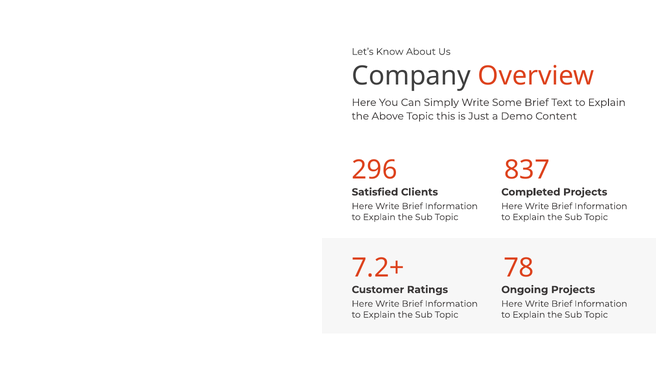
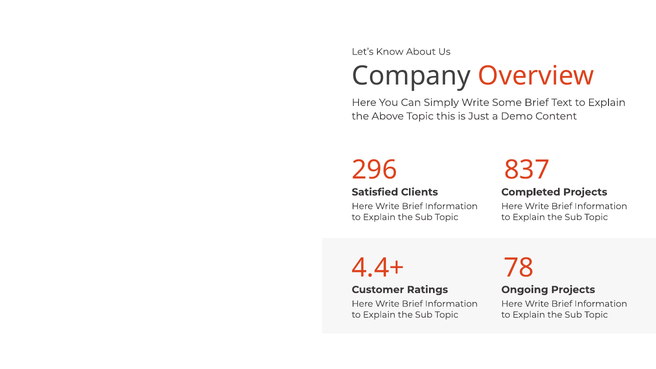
7.2+: 7.2+ -> 4.4+
